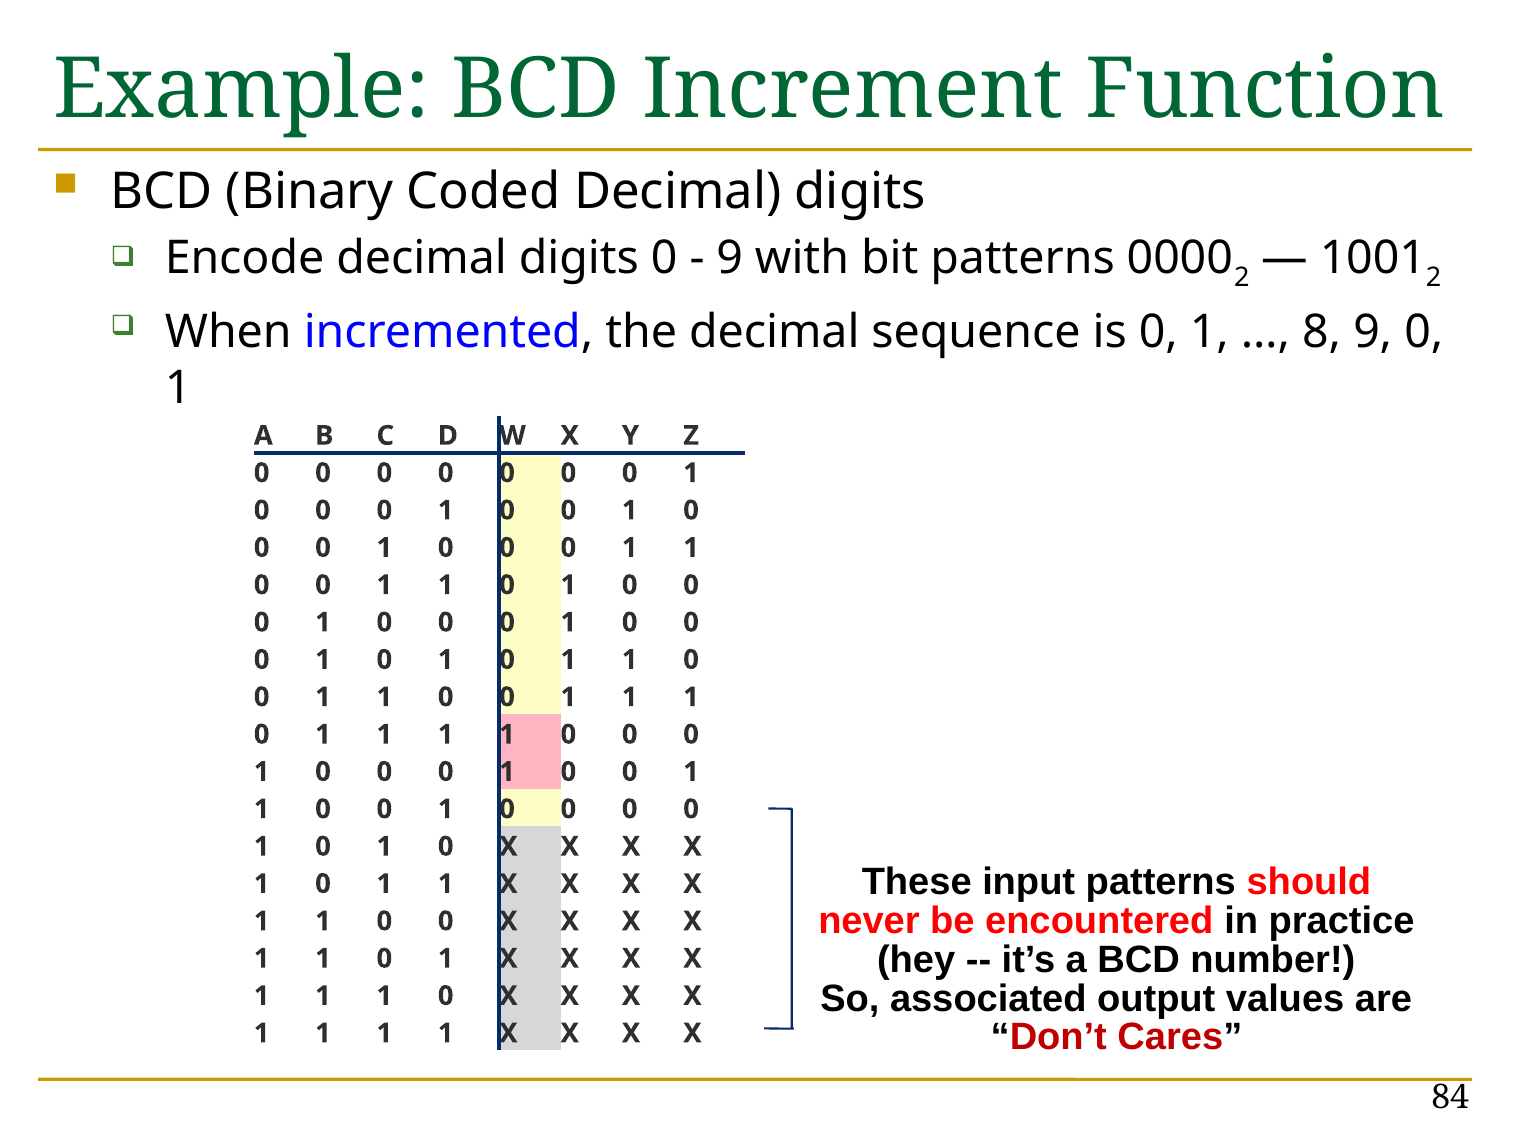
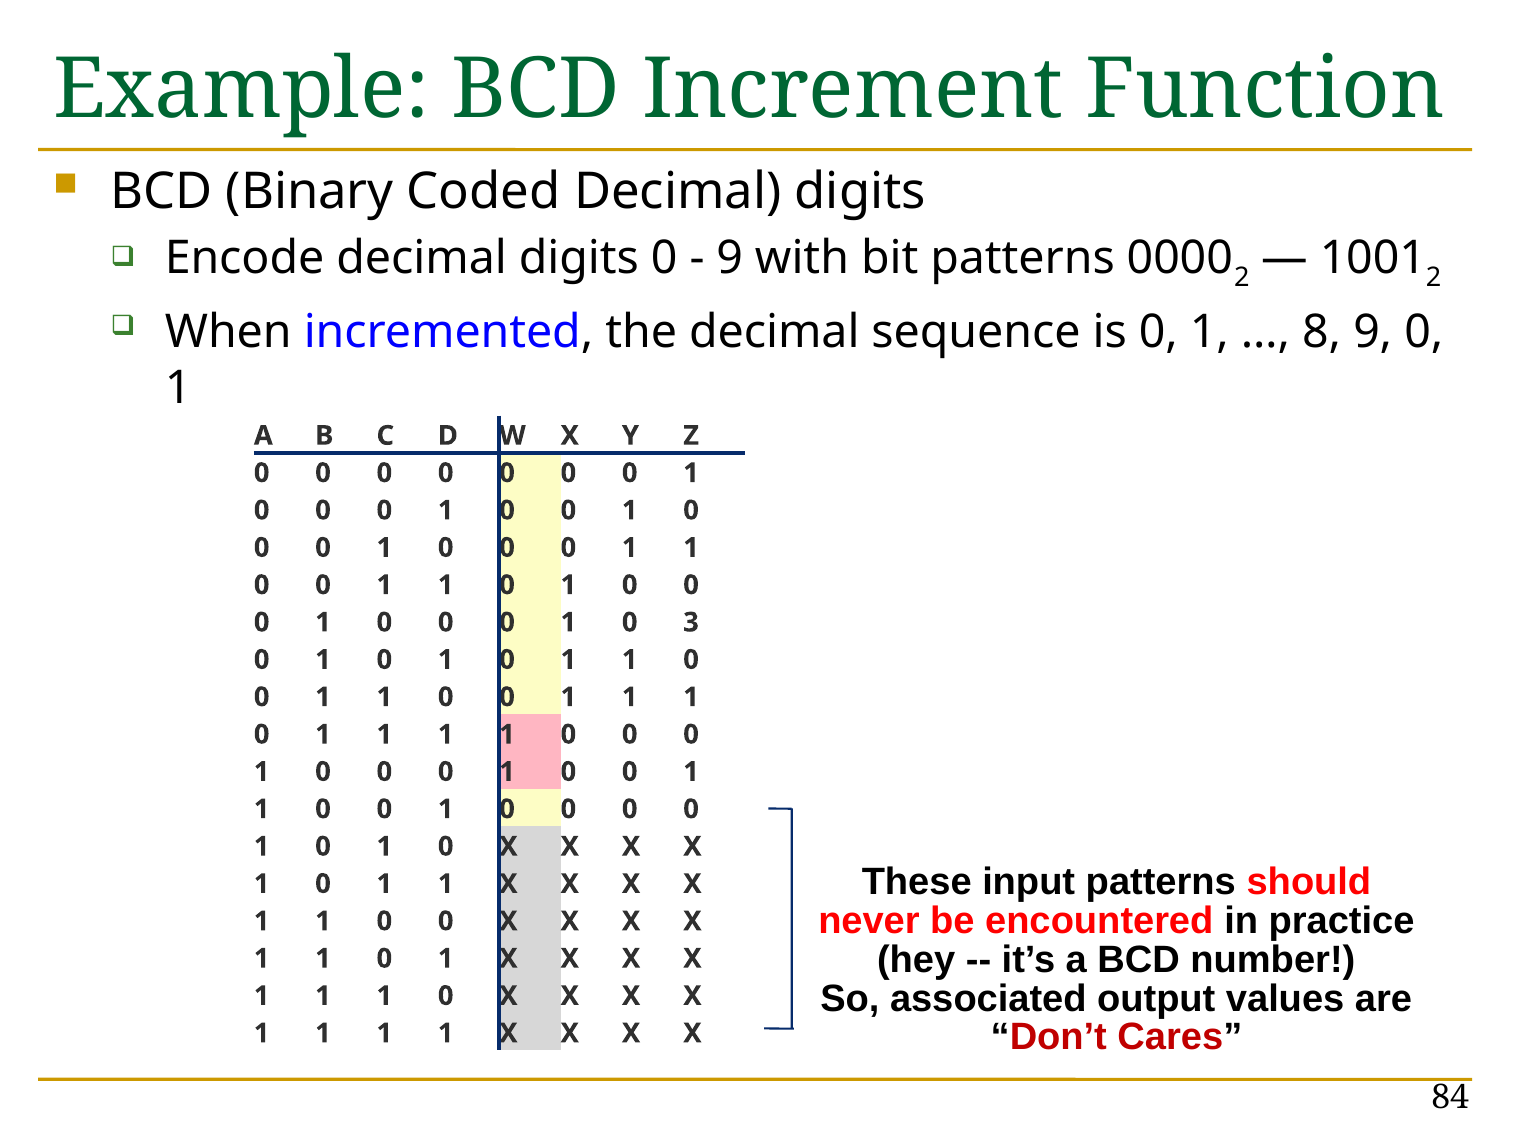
0 at (691, 623): 0 -> 3
